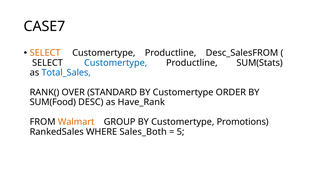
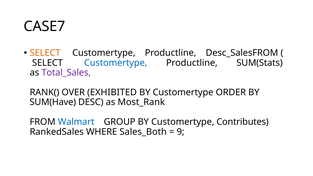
Total_Sales colour: blue -> purple
STANDARD: STANDARD -> EXHIBITED
SUM(Food: SUM(Food -> SUM(Have
Have_Rank: Have_Rank -> Most_Rank
Walmart colour: orange -> blue
Promotions: Promotions -> Contributes
5: 5 -> 9
